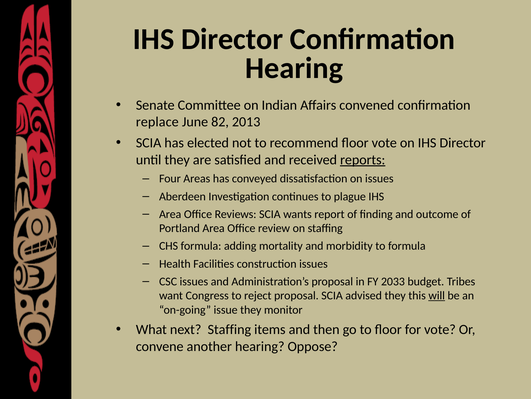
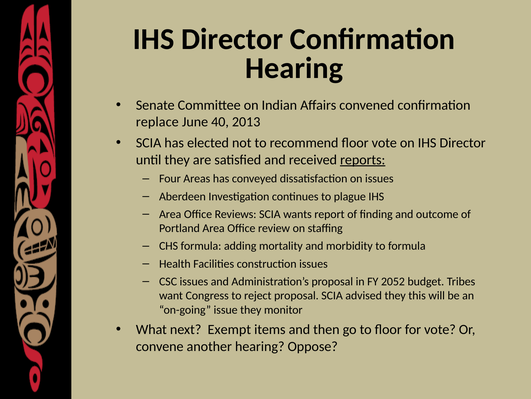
82: 82 -> 40
2033: 2033 -> 2052
will underline: present -> none
next Staffing: Staffing -> Exempt
